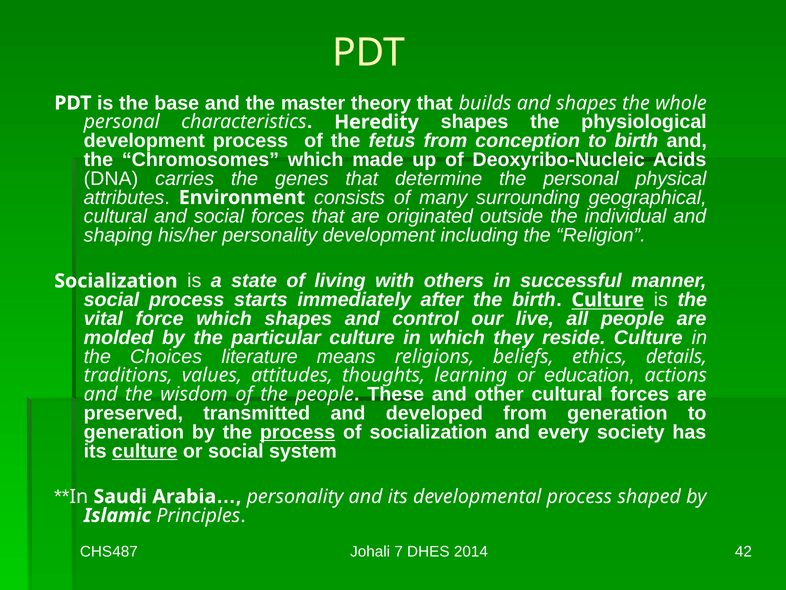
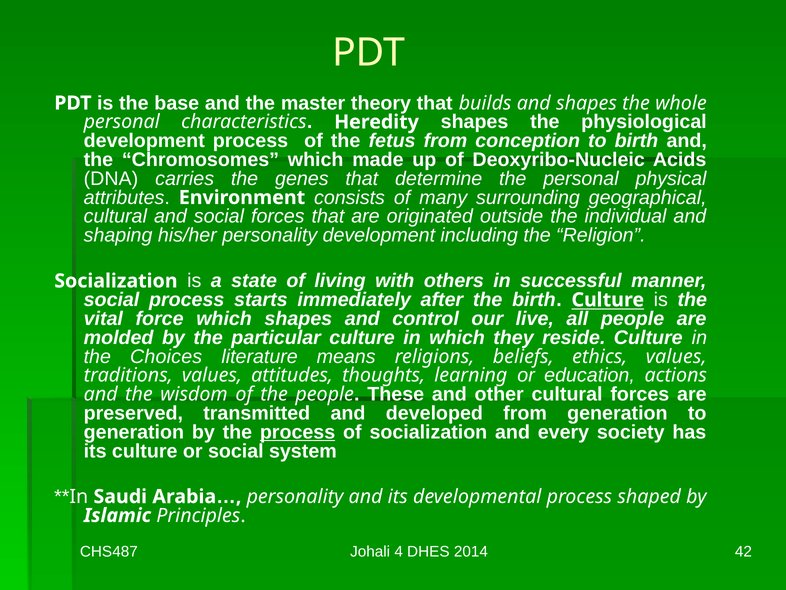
ethics details: details -> values
culture at (145, 451) underline: present -> none
7: 7 -> 4
